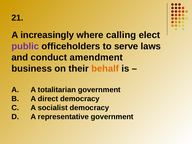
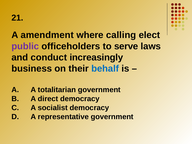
increasingly: increasingly -> amendment
amendment: amendment -> increasingly
behalf colour: orange -> blue
